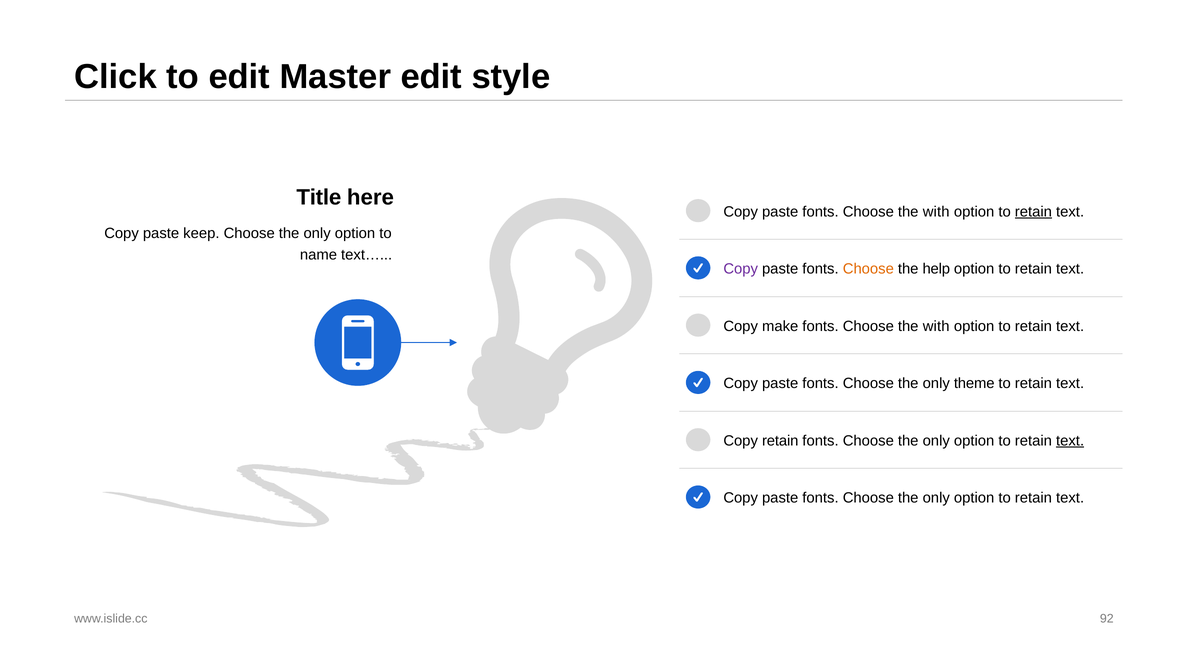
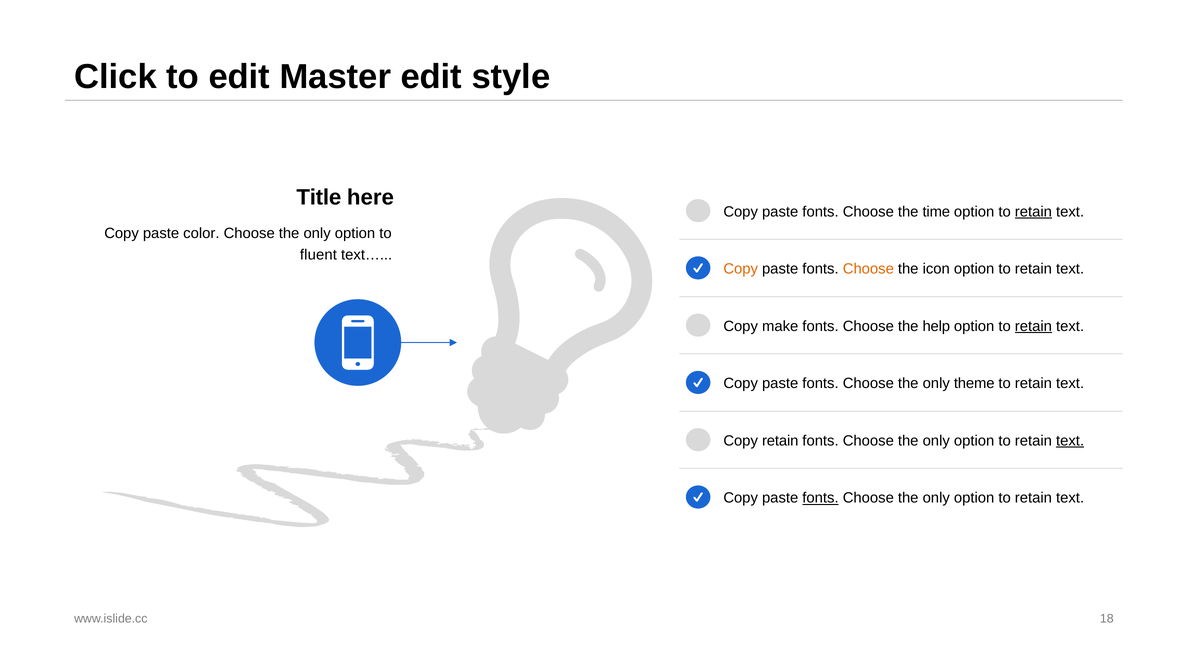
with at (936, 212): with -> time
keep: keep -> color
name: name -> fluent
Copy at (741, 269) colour: purple -> orange
help: help -> icon
with at (936, 326): with -> help
retain at (1033, 326) underline: none -> present
fonts at (820, 498) underline: none -> present
92: 92 -> 18
